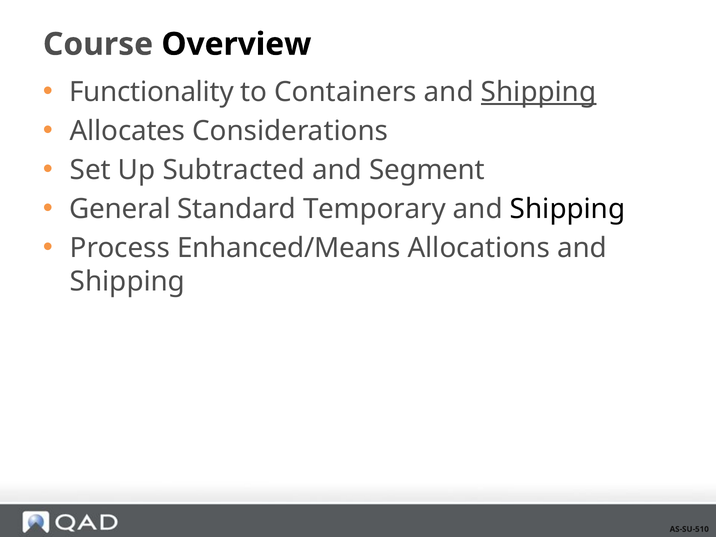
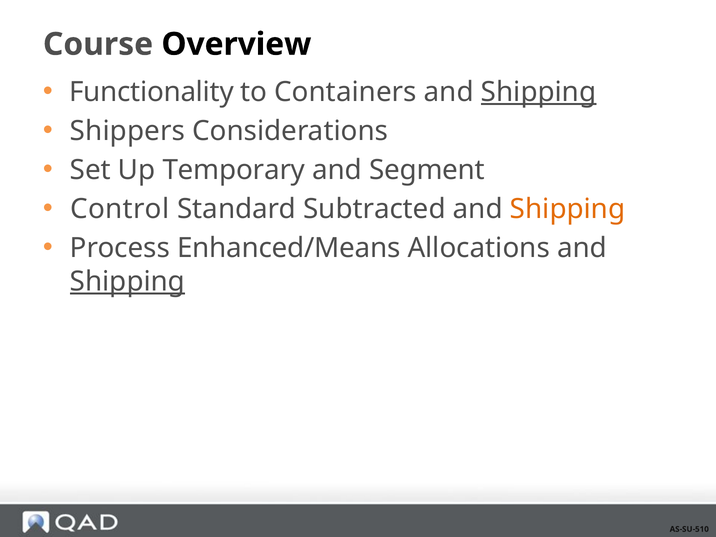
Allocates: Allocates -> Shippers
Subtracted: Subtracted -> Temporary
General: General -> Control
Temporary: Temporary -> Subtracted
Shipping at (568, 209) colour: black -> orange
Shipping at (127, 282) underline: none -> present
